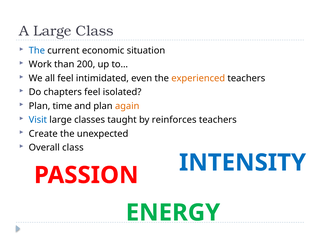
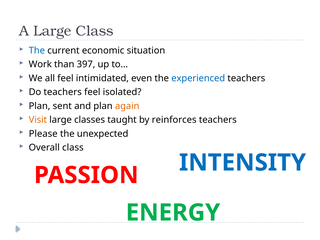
200: 200 -> 397
experienced colour: orange -> blue
Do chapters: chapters -> teachers
time: time -> sent
Visit colour: blue -> orange
Create: Create -> Please
